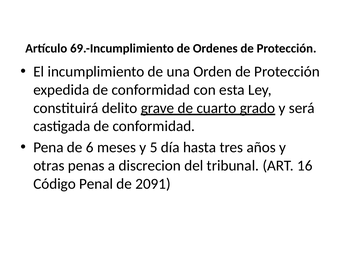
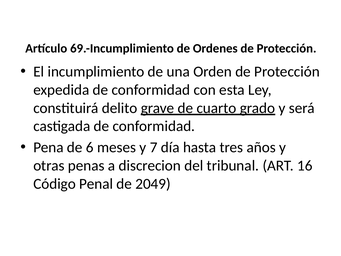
5: 5 -> 7
2091: 2091 -> 2049
